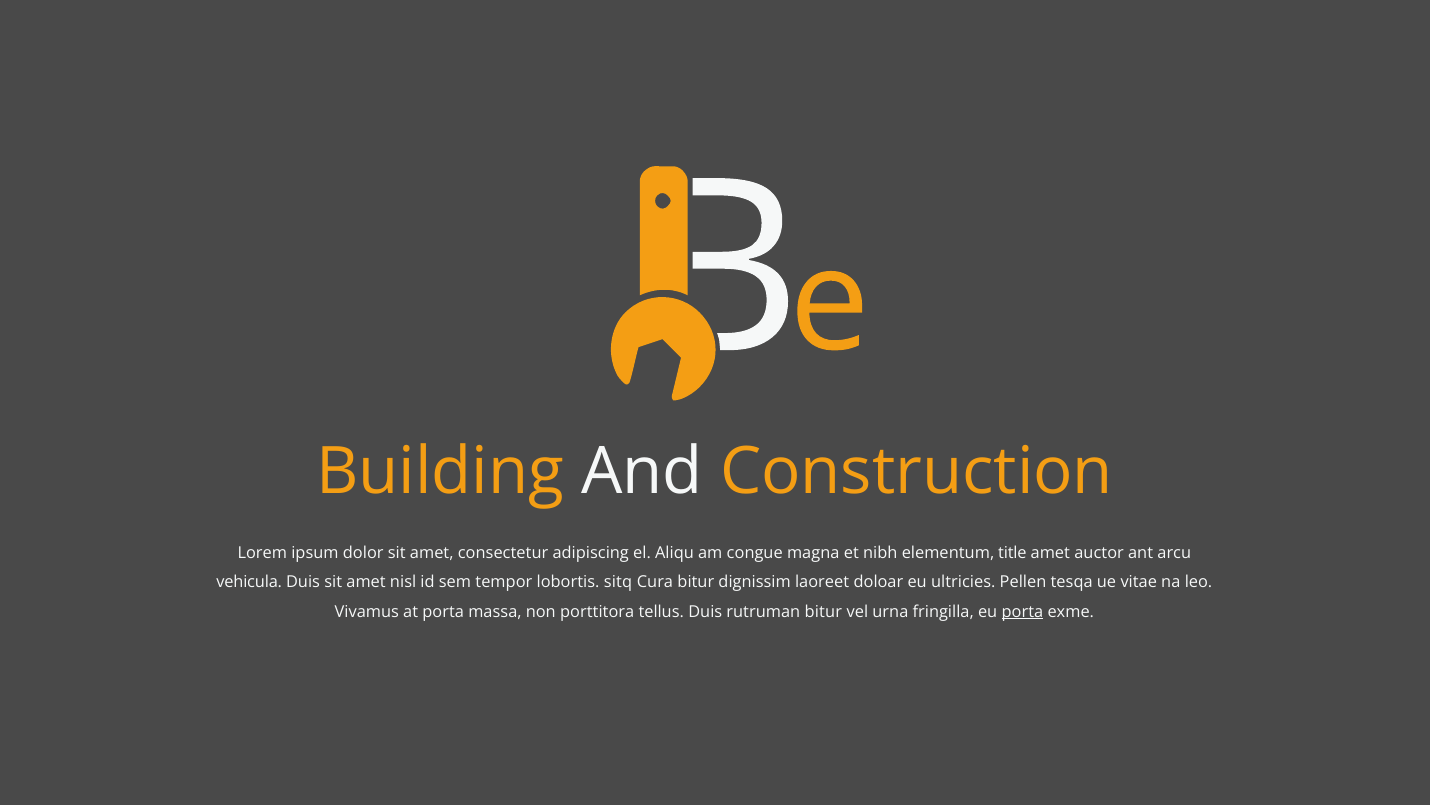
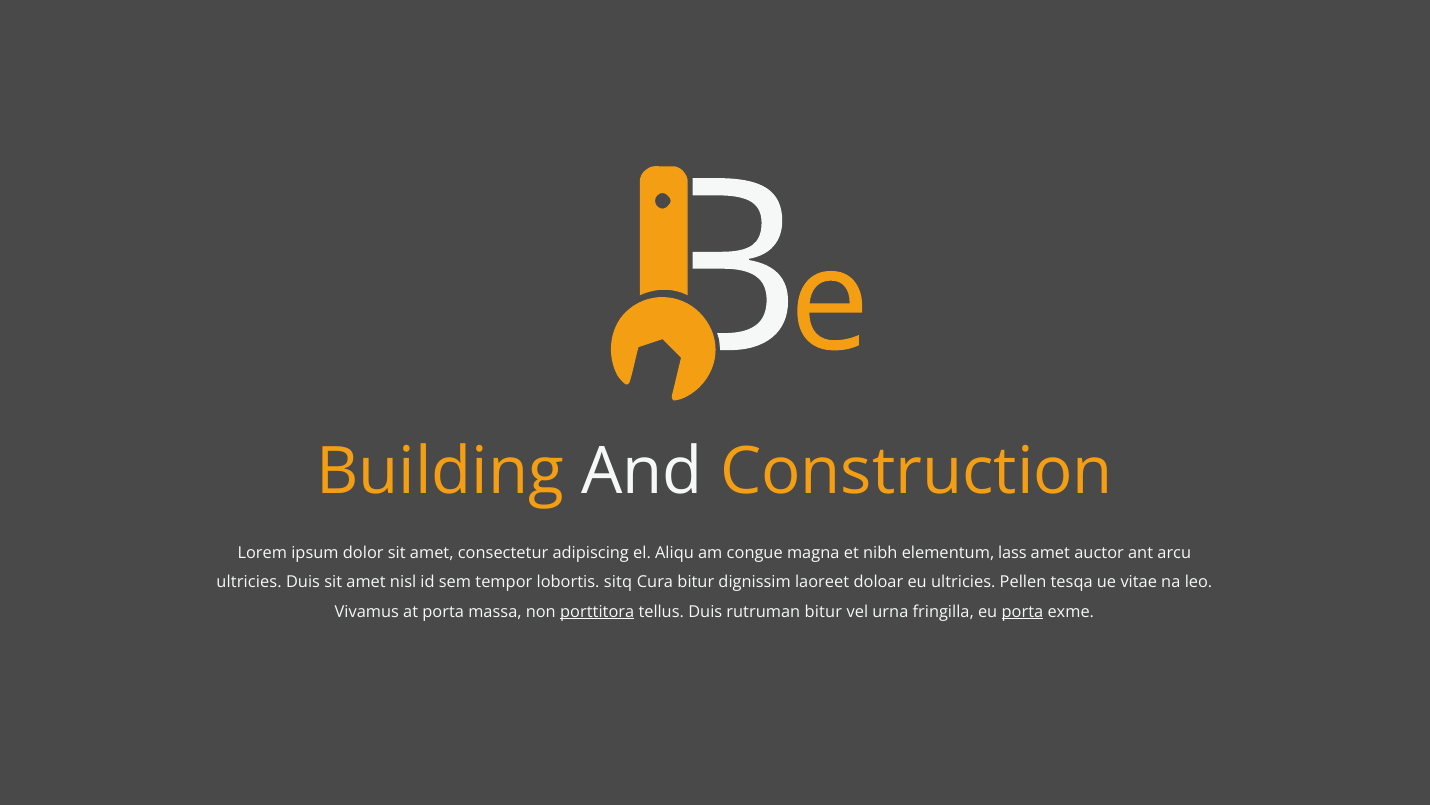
title: title -> lass
vehicula at (249, 582): vehicula -> ultricies
porttitora underline: none -> present
